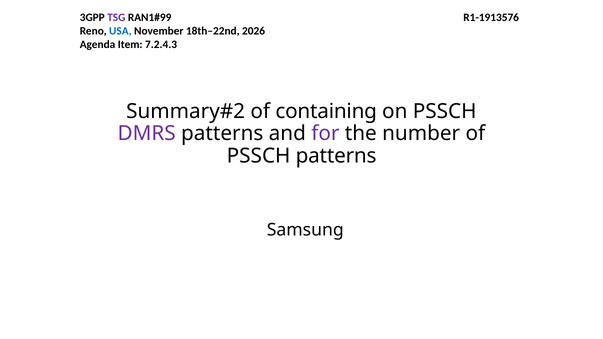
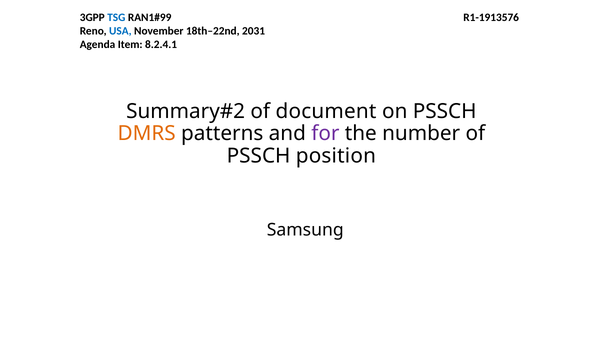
TSG colour: purple -> blue
2026: 2026 -> 2031
7.2.4.3: 7.2.4.3 -> 8.2.4.1
containing: containing -> document
DMRS colour: purple -> orange
PSSCH patterns: patterns -> position
